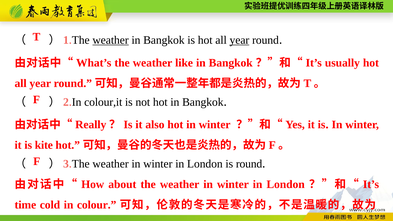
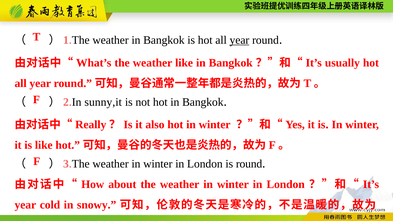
weather at (111, 40) underline: present -> none
colour,it: colour,it -> sunny,it
is kite: kite -> like
time at (25, 205): time -> year
colour: colour -> snowy
